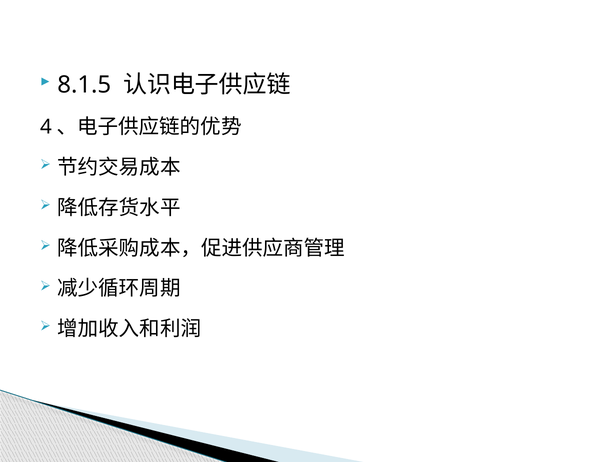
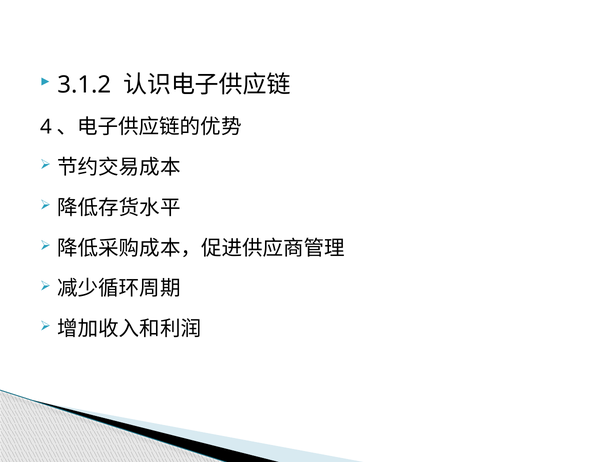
8.1.5: 8.1.5 -> 3.1.2
